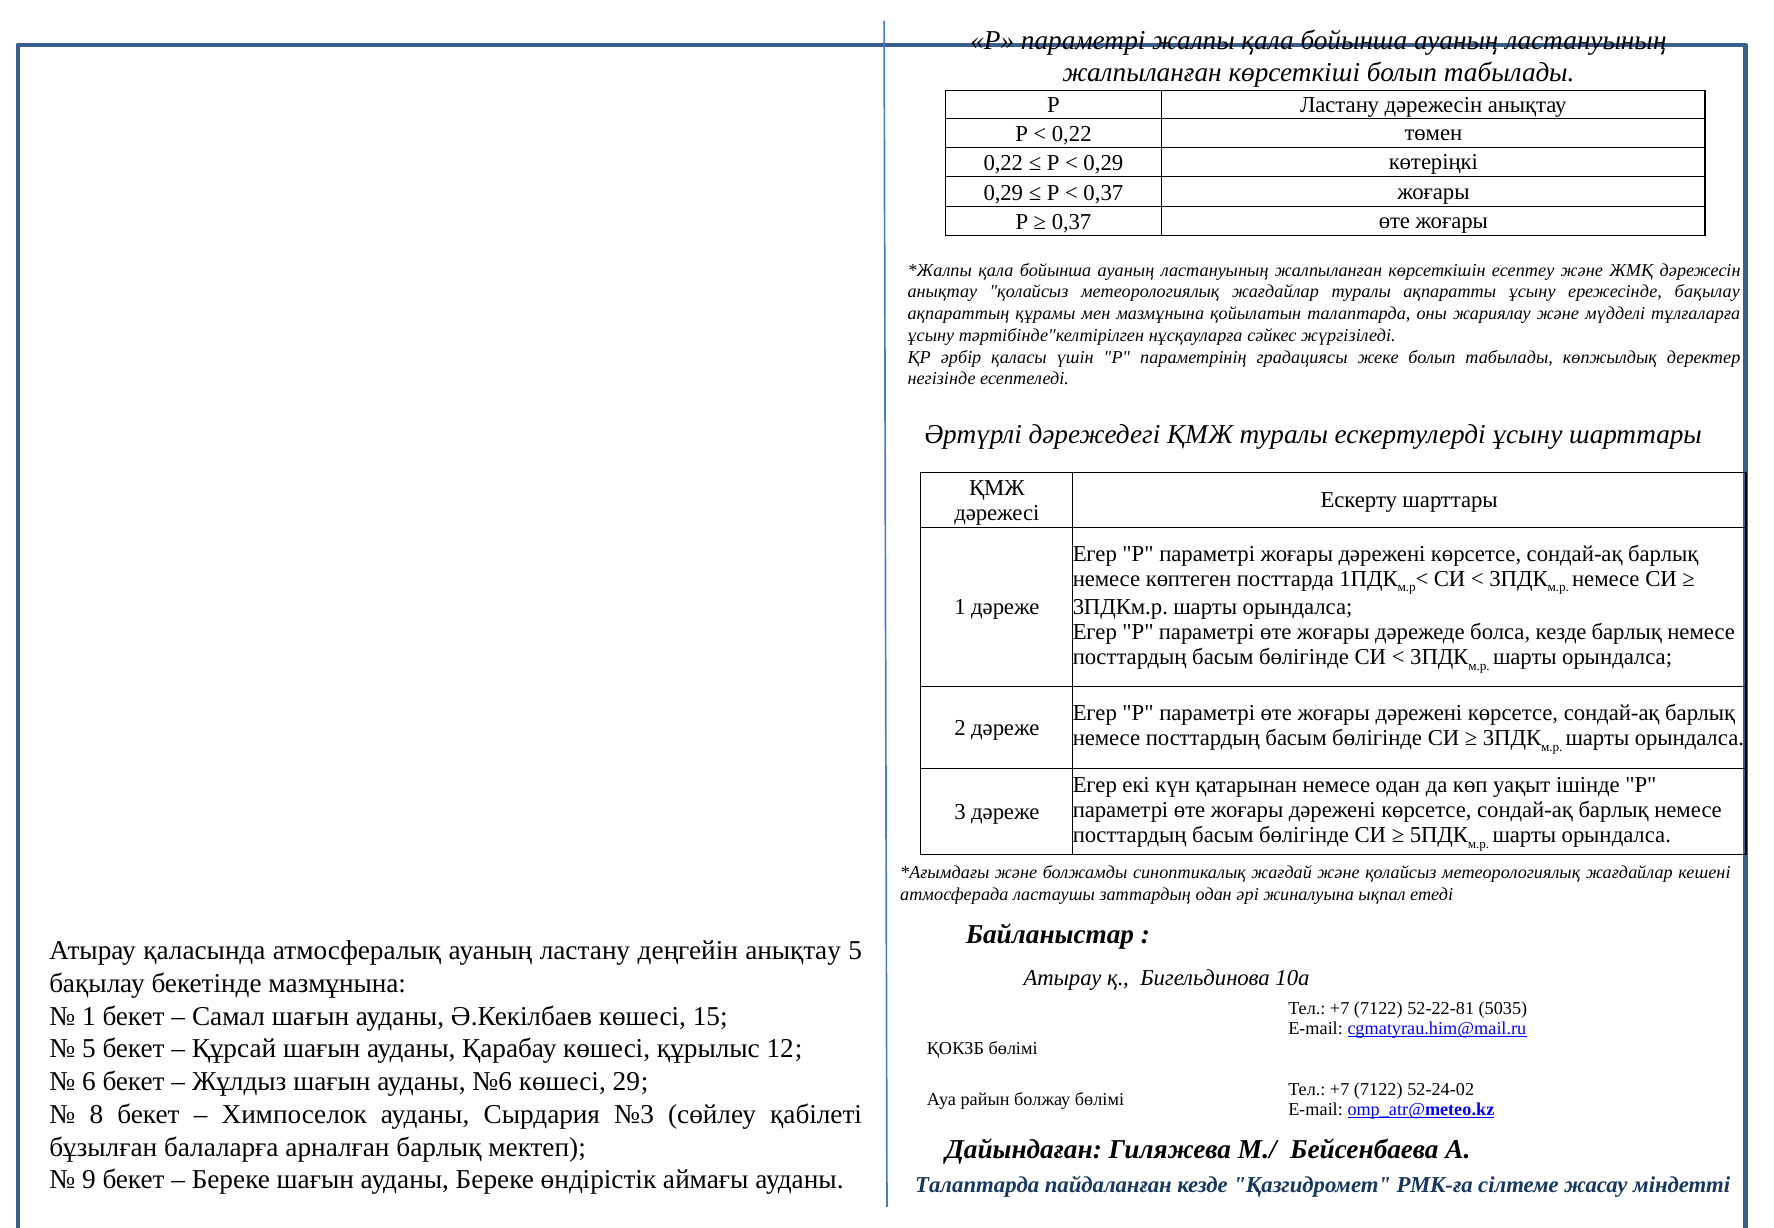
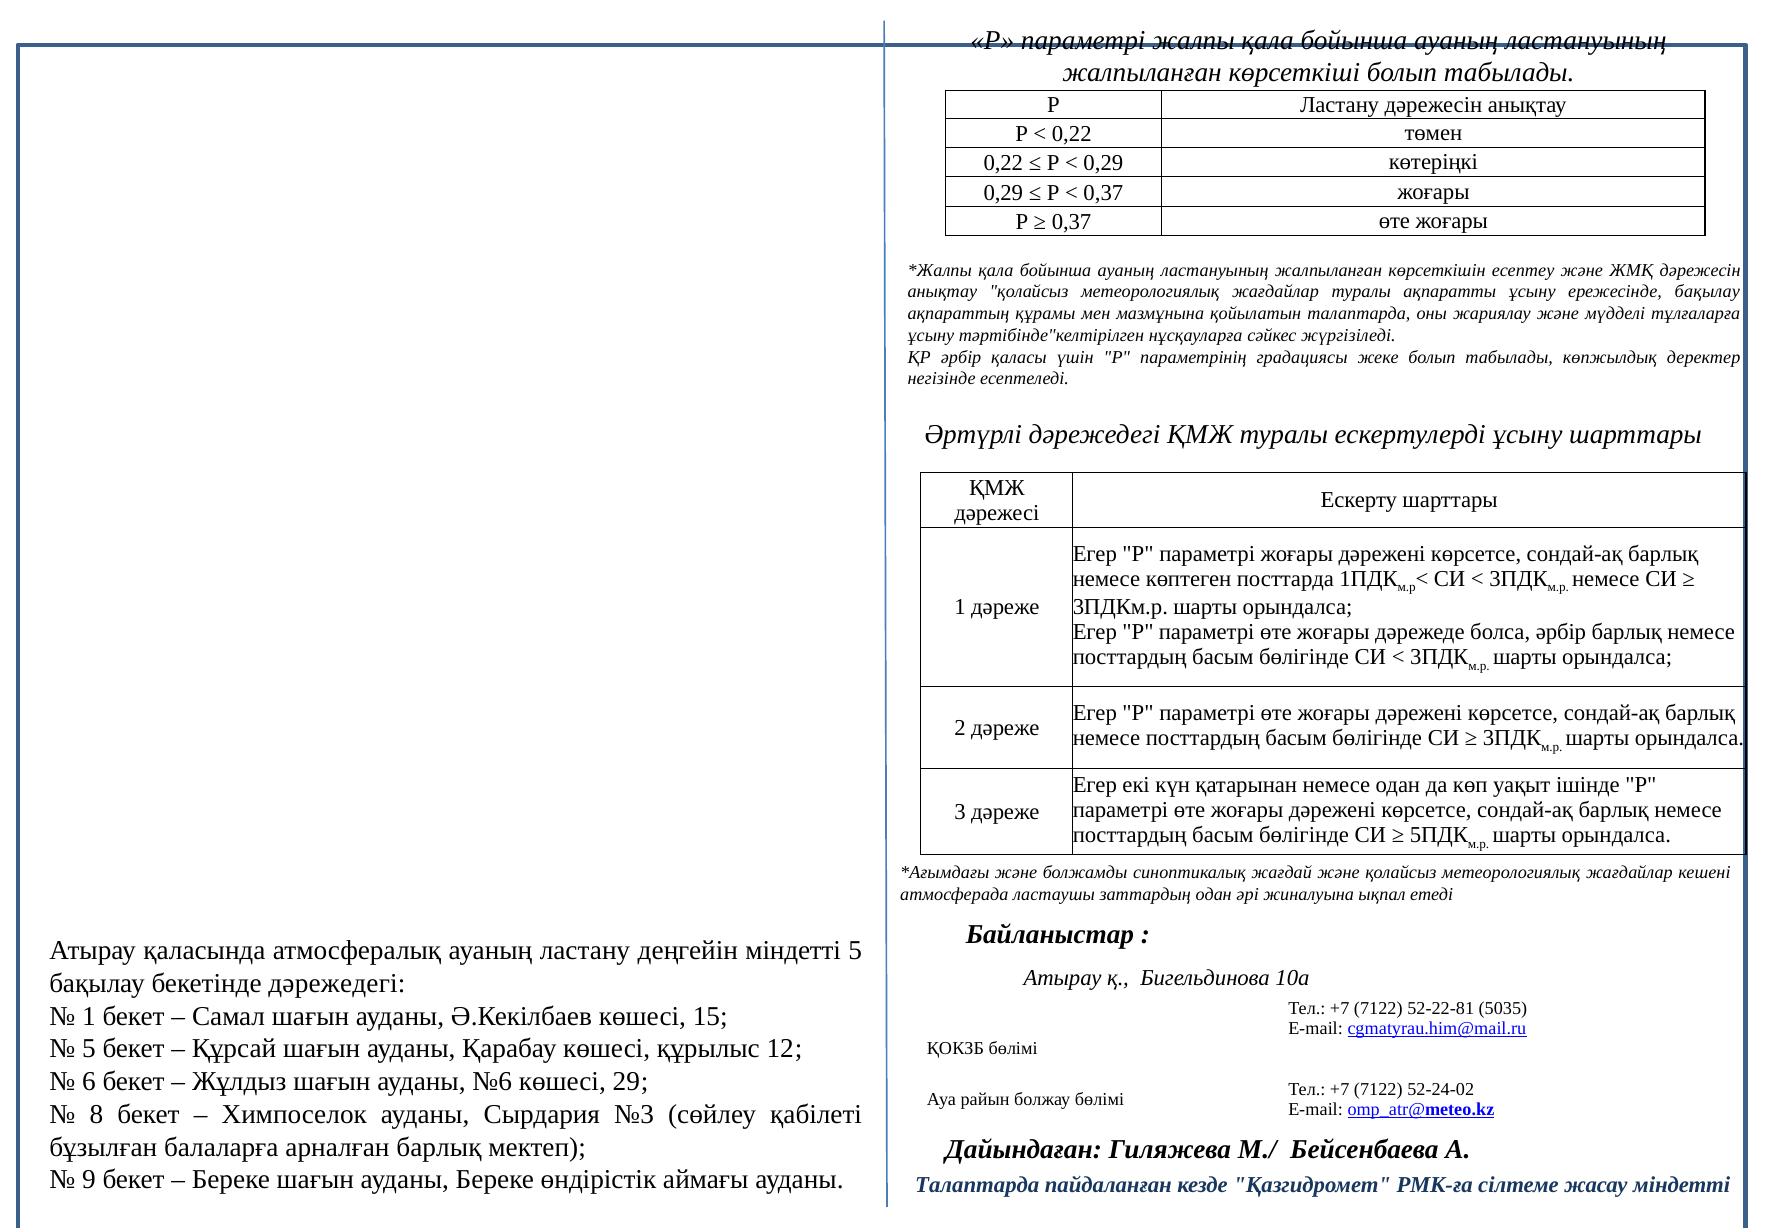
болса кезде: кезде -> әрбір
деңгейін анықтау: анықтау -> міндетті
бекетінде мазмұнына: мазмұнына -> дәрежедегі
